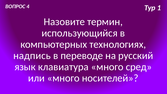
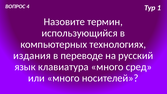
надпись: надпись -> издания
